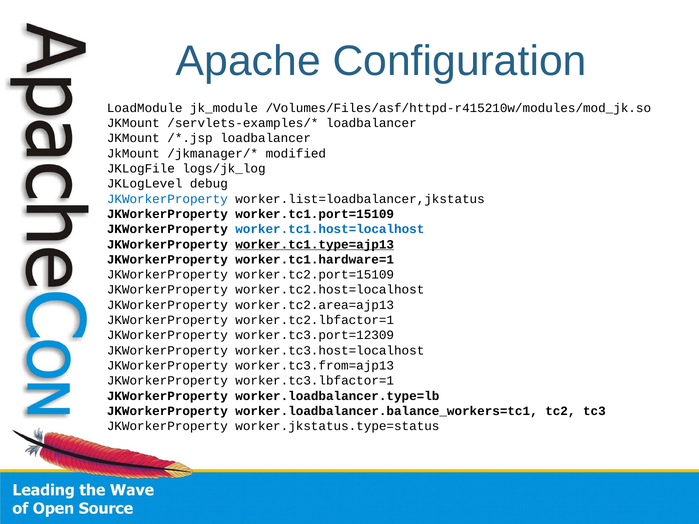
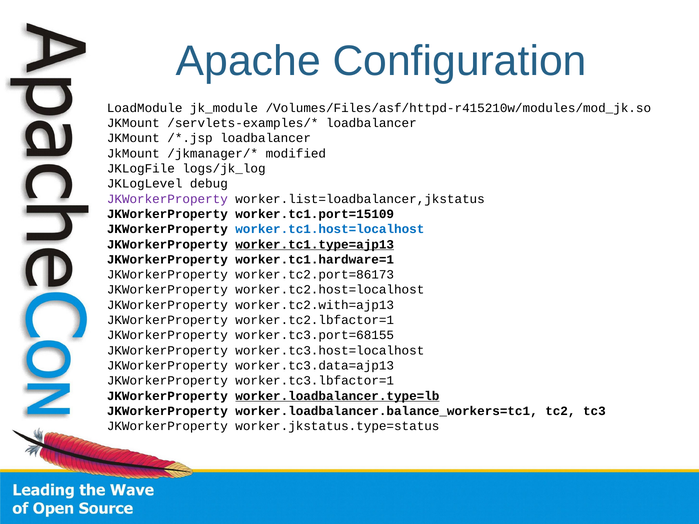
JKWorkerProperty at (167, 199) colour: blue -> purple
worker.tc2.port=15109: worker.tc2.port=15109 -> worker.tc2.port=86173
worker.tc2.area=ajp13: worker.tc2.area=ajp13 -> worker.tc2.with=ajp13
worker.tc3.port=12309: worker.tc3.port=12309 -> worker.tc3.port=68155
worker.tc3.from=ajp13: worker.tc3.from=ajp13 -> worker.tc3.data=ajp13
worker.loadbalancer.type=lb underline: none -> present
